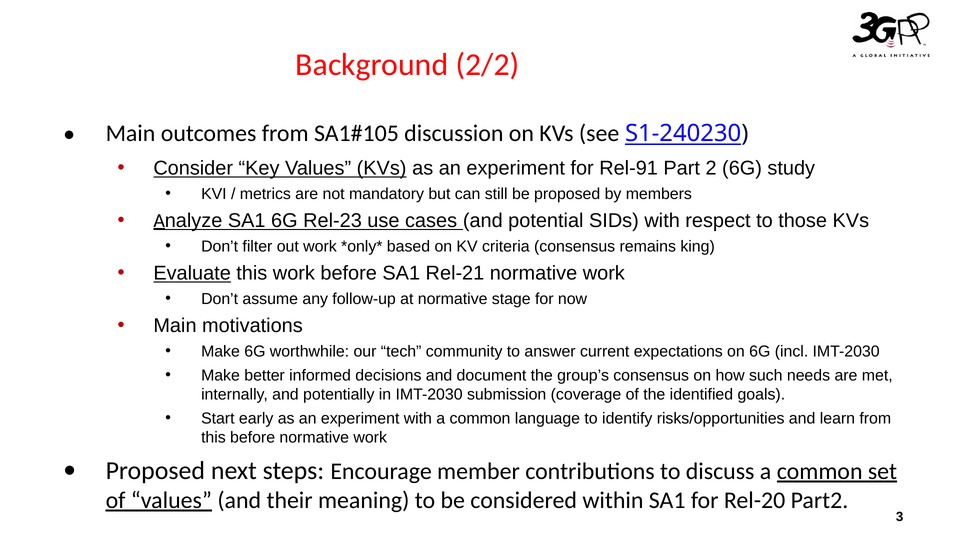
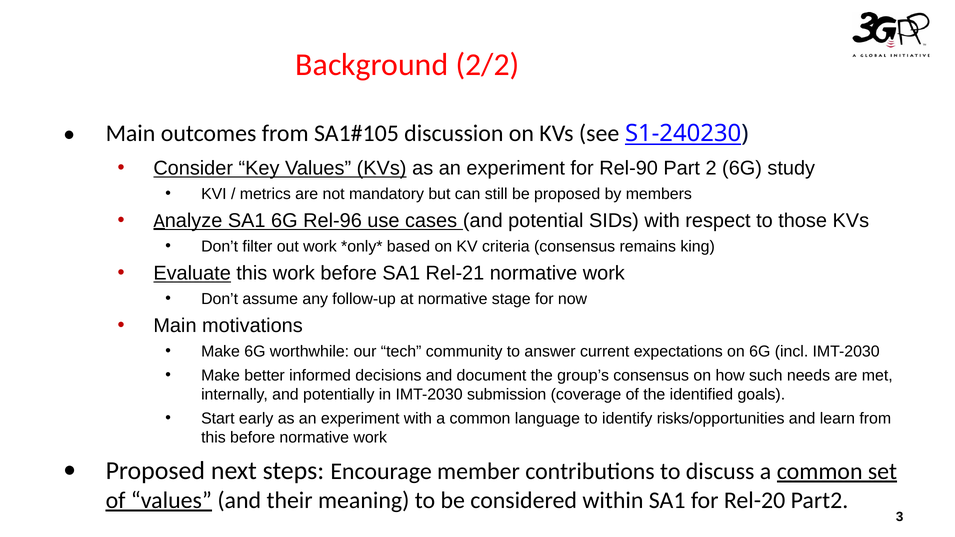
Rel-91: Rel-91 -> Rel-90
Rel-23: Rel-23 -> Rel-96
